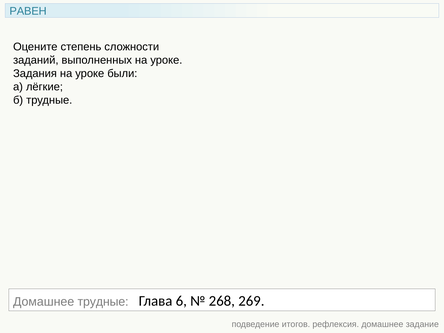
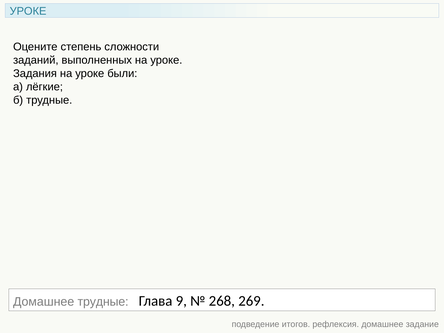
РАВЕН at (28, 11): РАВЕН -> УРОКЕ
6: 6 -> 9
